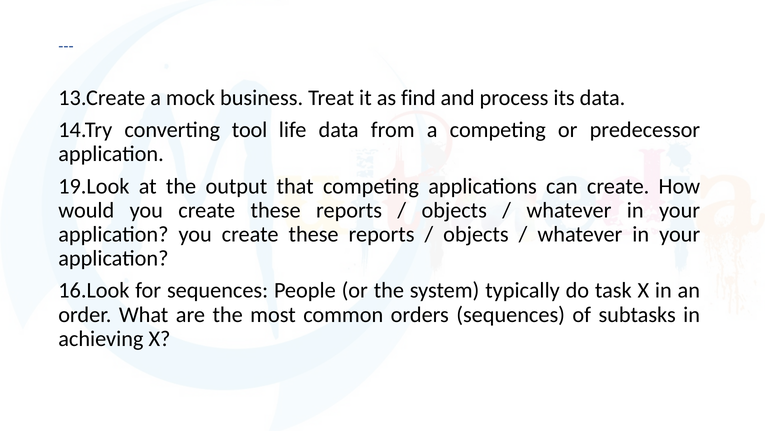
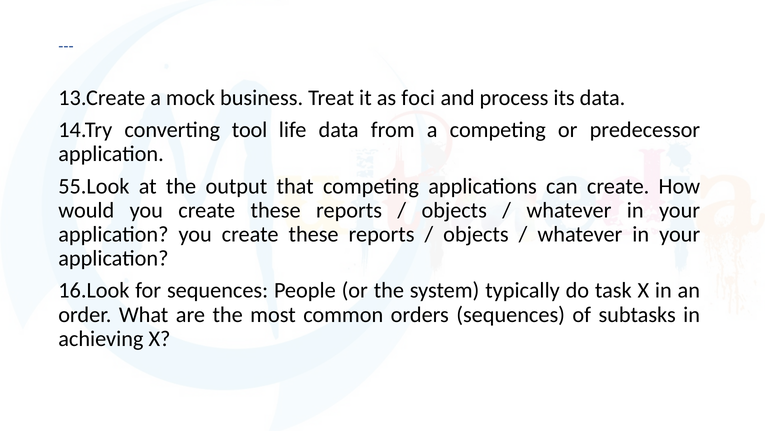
find: find -> foci
19.Look: 19.Look -> 55.Look
